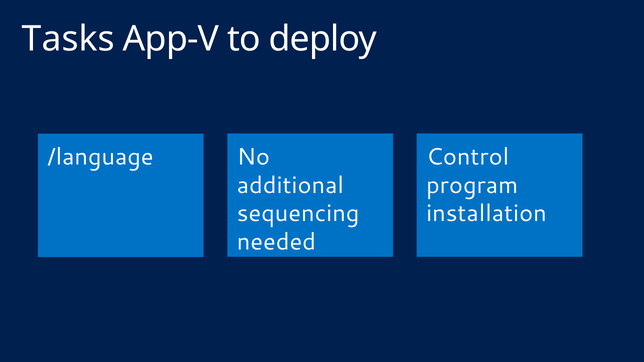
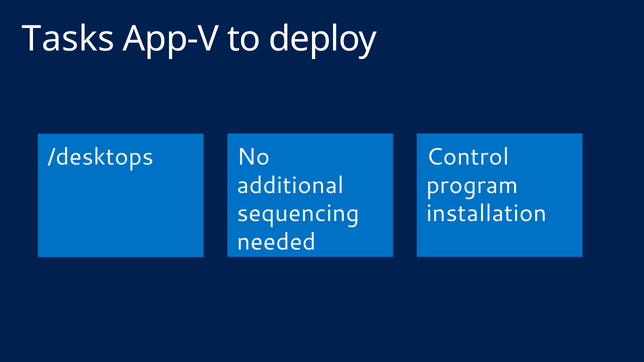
/language: /language -> /desktops
